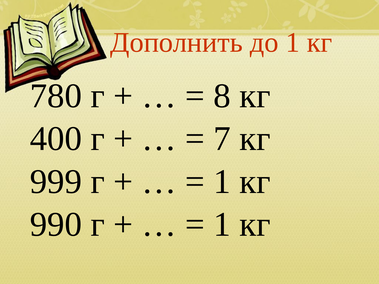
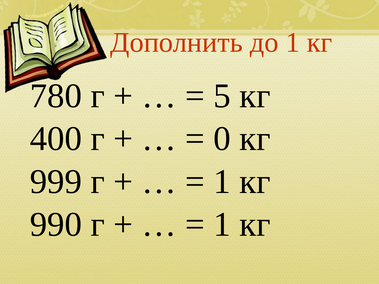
8: 8 -> 5
7: 7 -> 0
